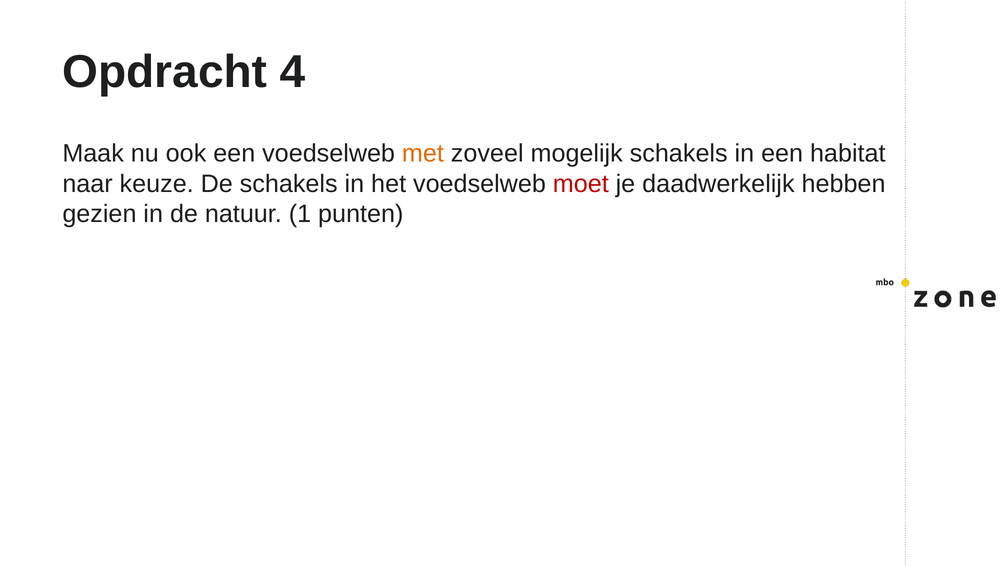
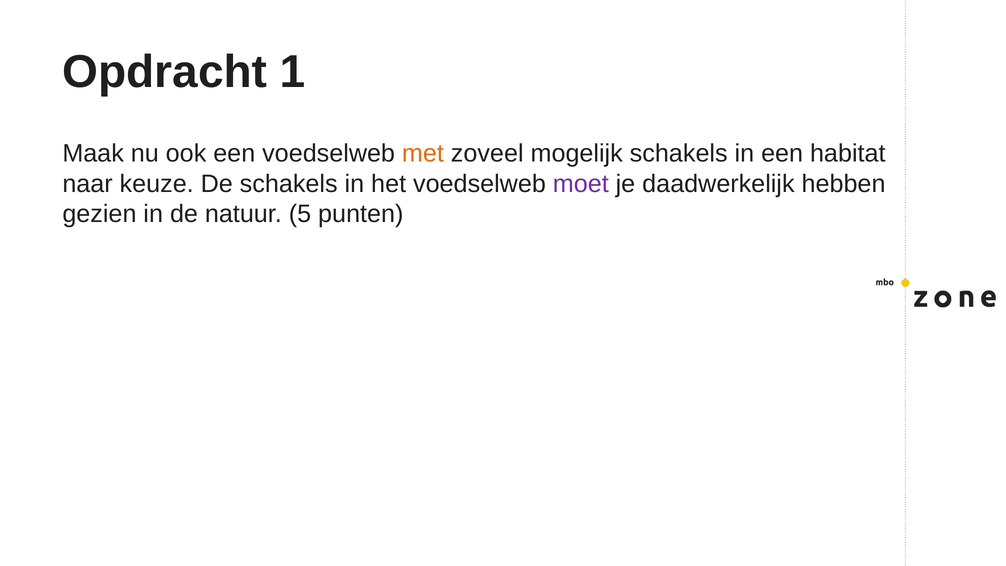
4: 4 -> 1
moet colour: red -> purple
1: 1 -> 5
